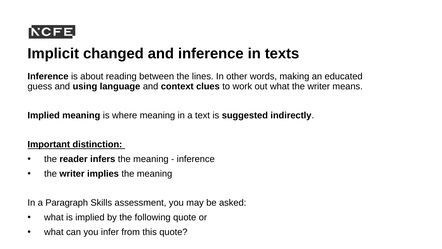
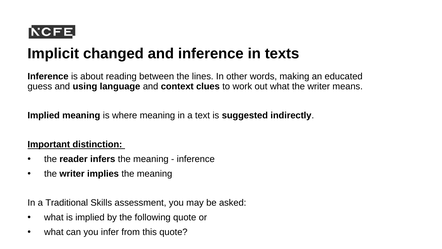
Paragraph: Paragraph -> Traditional
